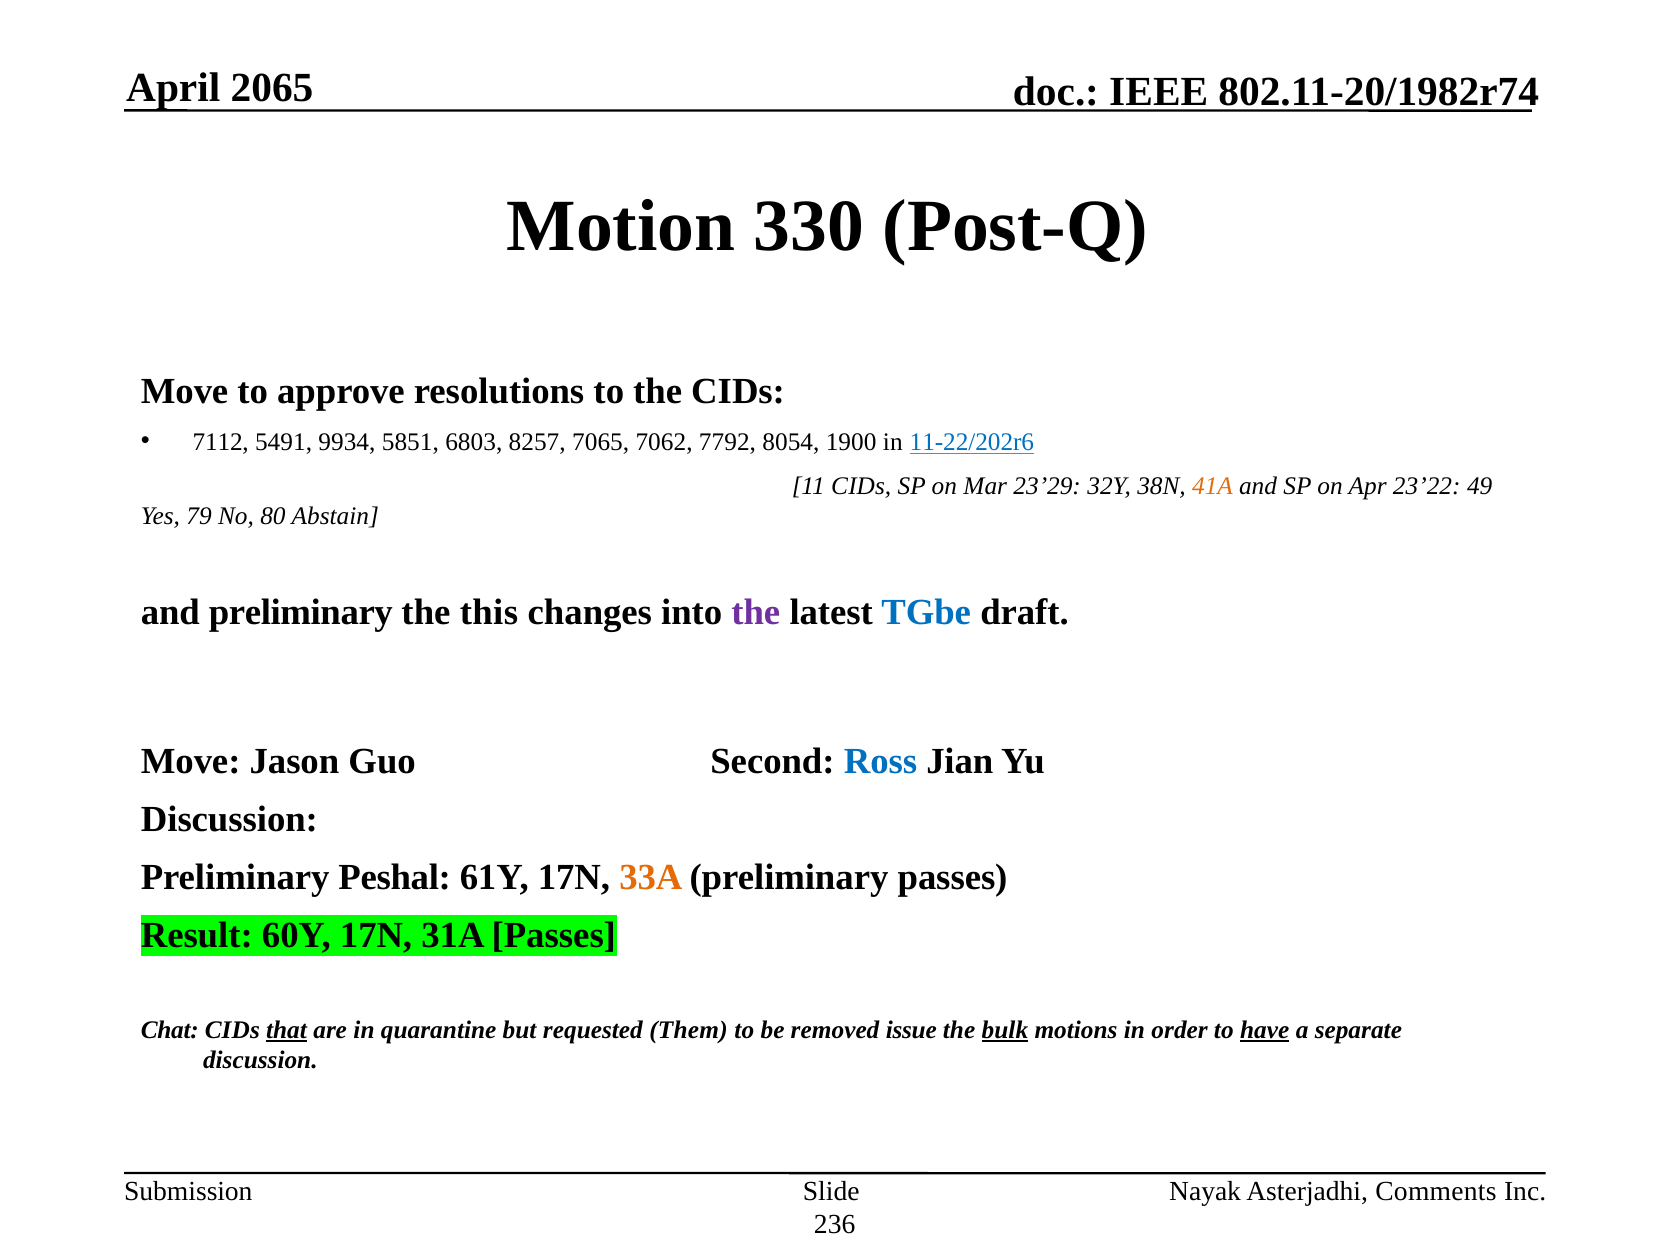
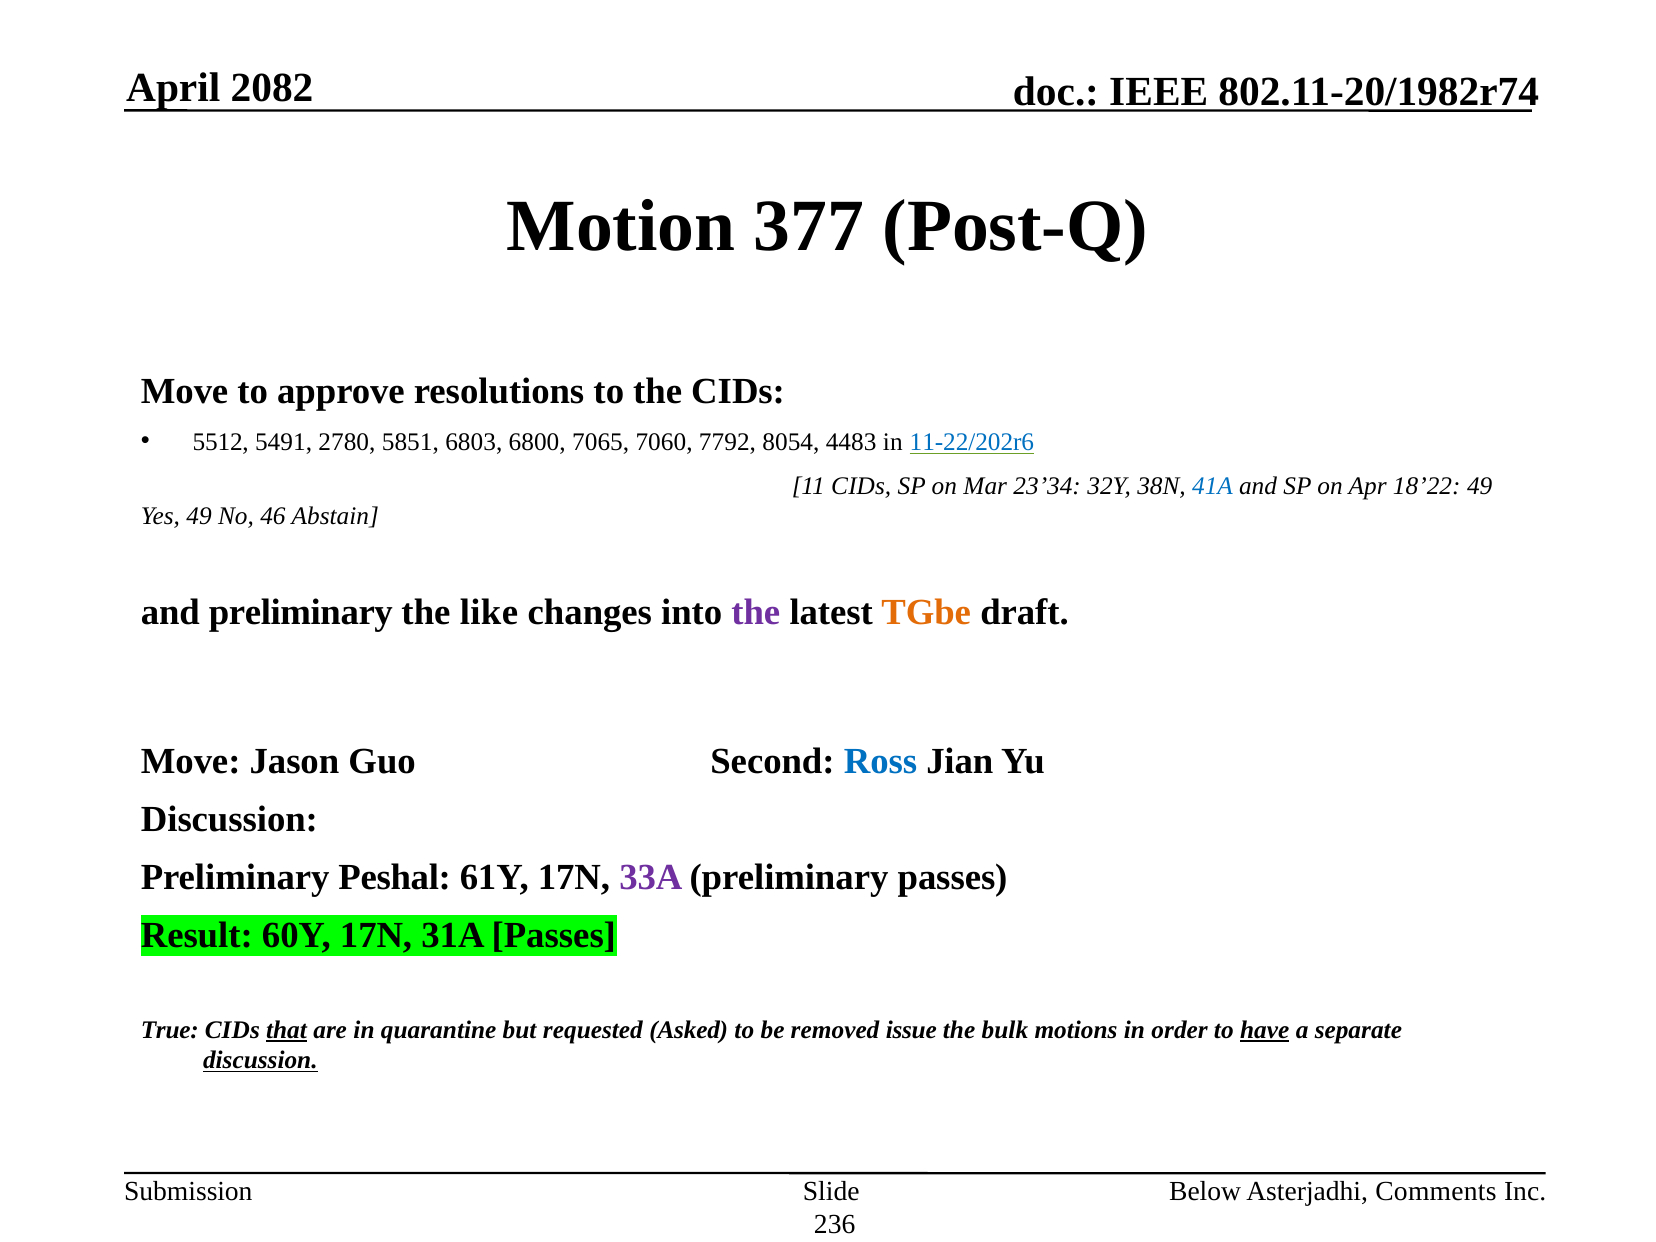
2065: 2065 -> 2082
330: 330 -> 377
7112: 7112 -> 5512
9934: 9934 -> 2780
8257: 8257 -> 6800
7062: 7062 -> 7060
1900: 1900 -> 4483
23’29: 23’29 -> 23’34
41A colour: orange -> blue
23’22: 23’22 -> 18’22
Yes 79: 79 -> 49
80: 80 -> 46
this: this -> like
TGbe colour: blue -> orange
33A colour: orange -> purple
Chat: Chat -> True
Them: Them -> Asked
bulk underline: present -> none
discussion at (260, 1061) underline: none -> present
Nayak: Nayak -> Below
